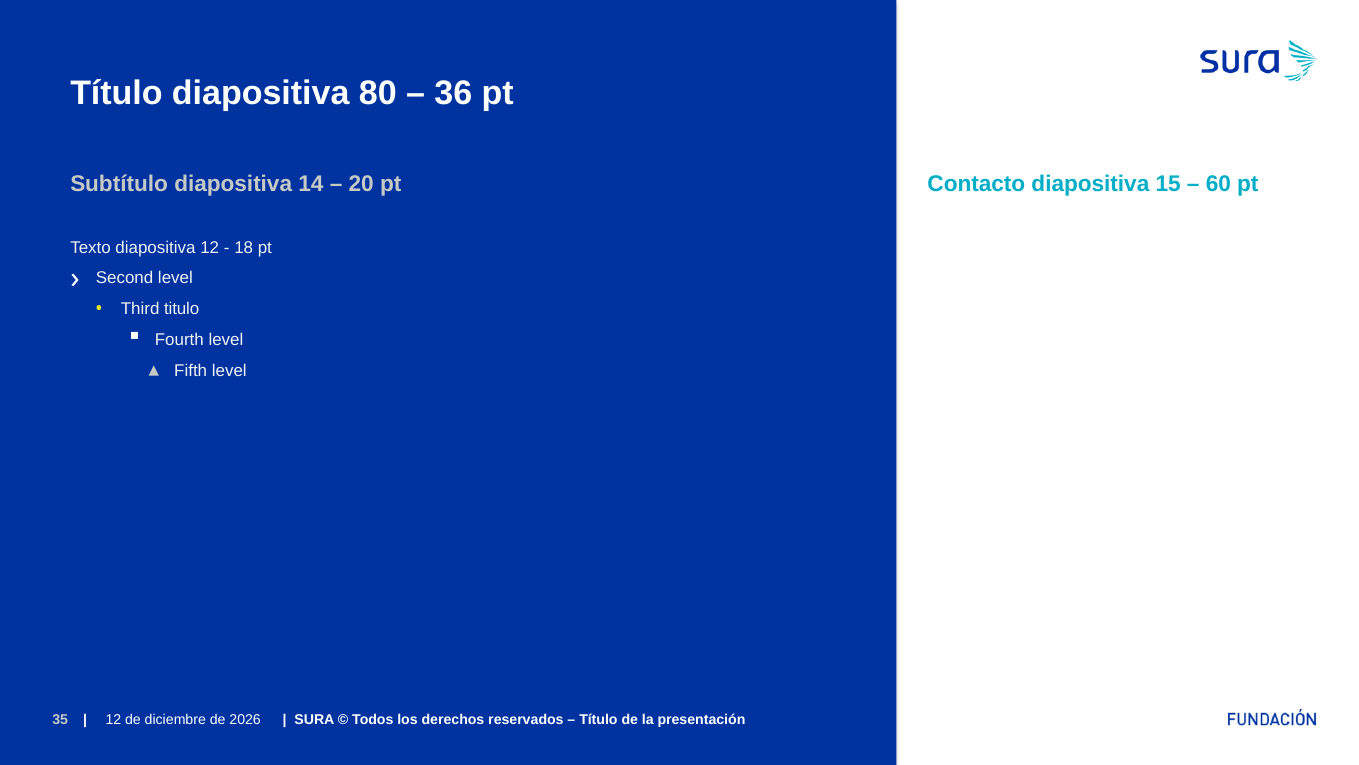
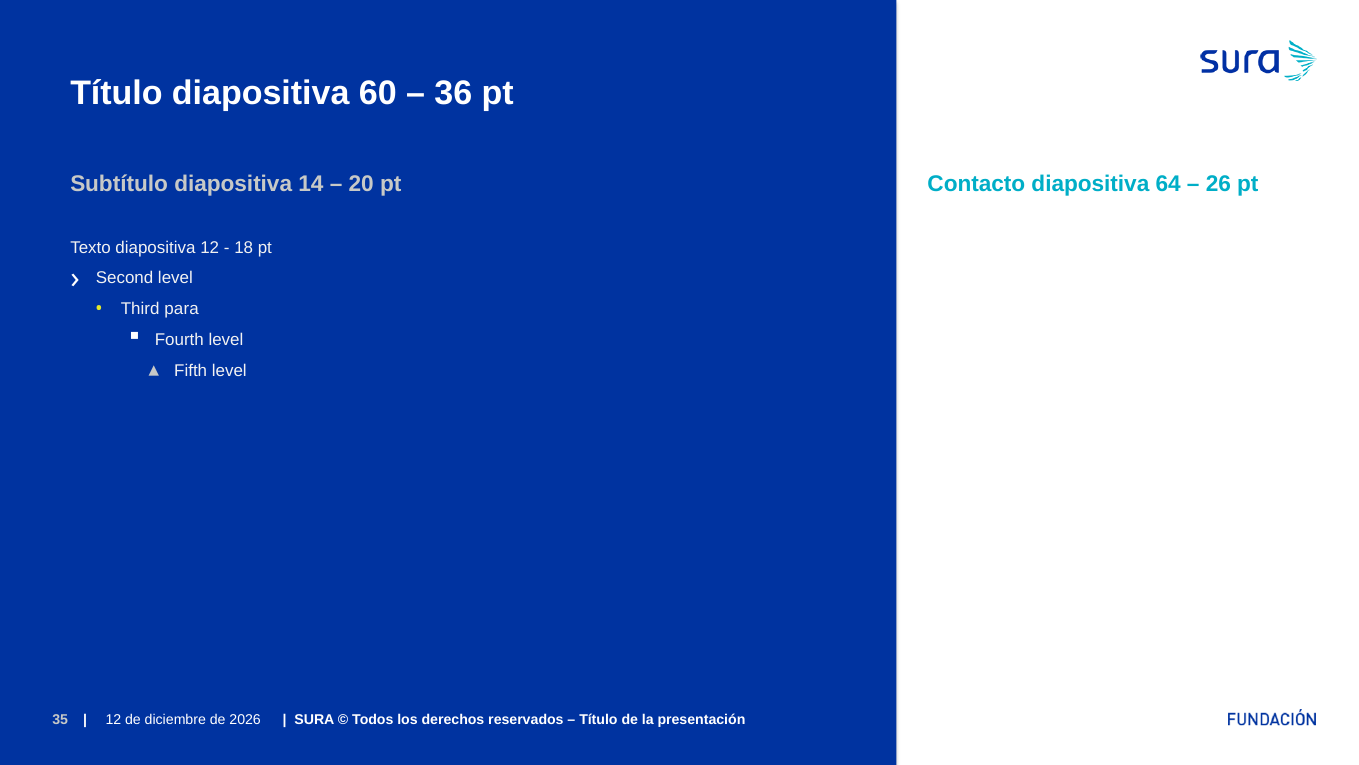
80: 80 -> 60
15: 15 -> 64
60: 60 -> 26
titulo: titulo -> para
